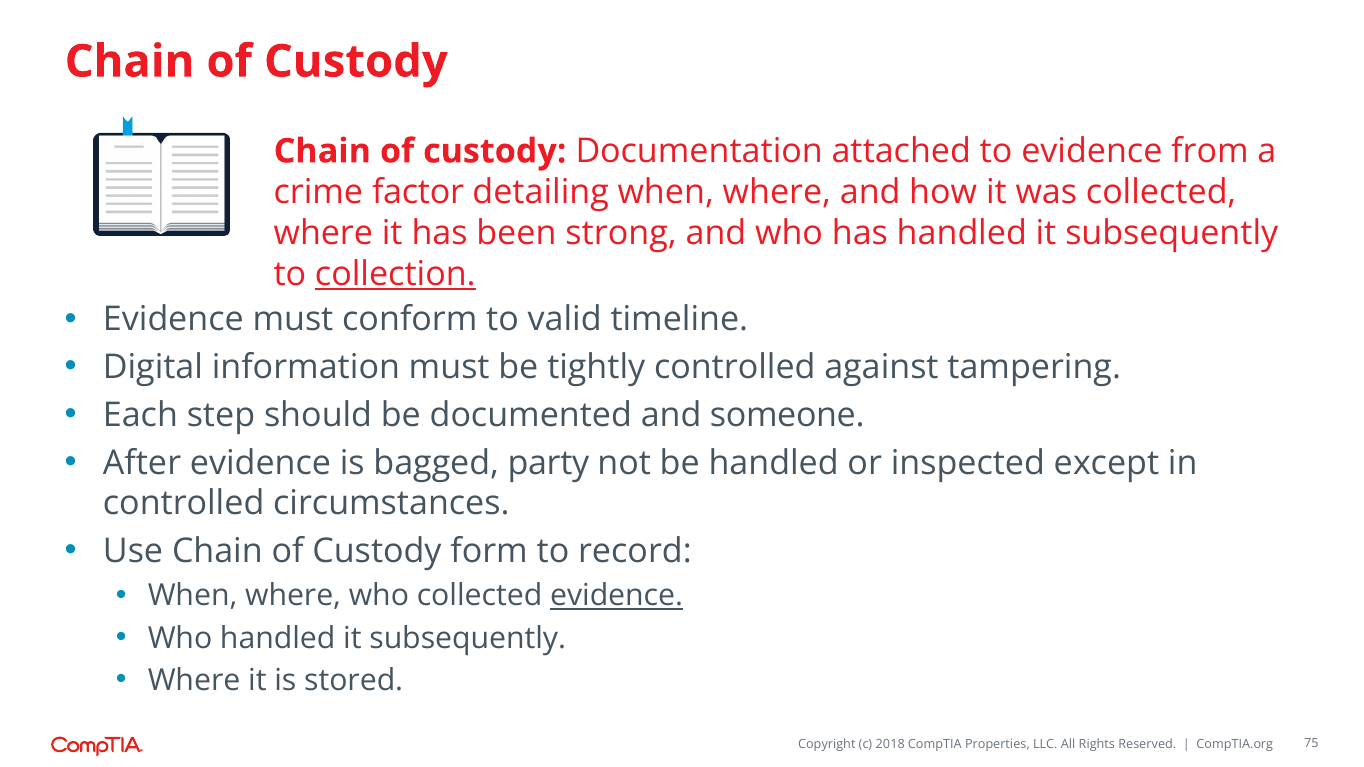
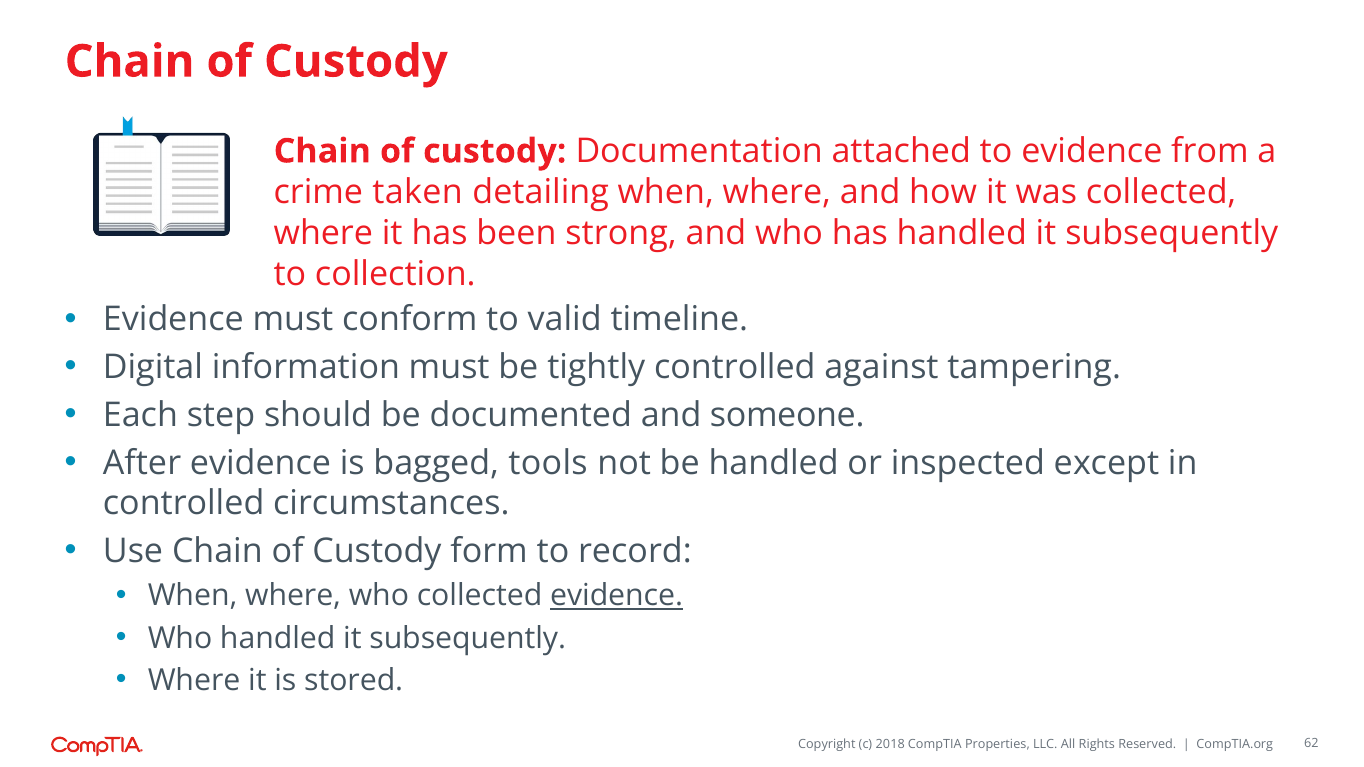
factor: factor -> taken
collection underline: present -> none
party: party -> tools
75: 75 -> 62
